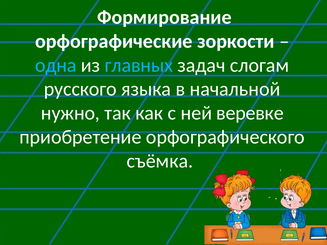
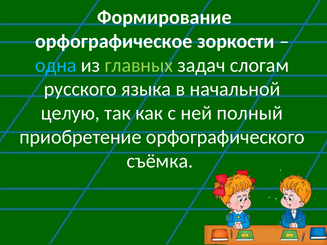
орфографические: орфографические -> орфографическое
главных colour: light blue -> light green
нужно: нужно -> целую
веревке: веревке -> полный
